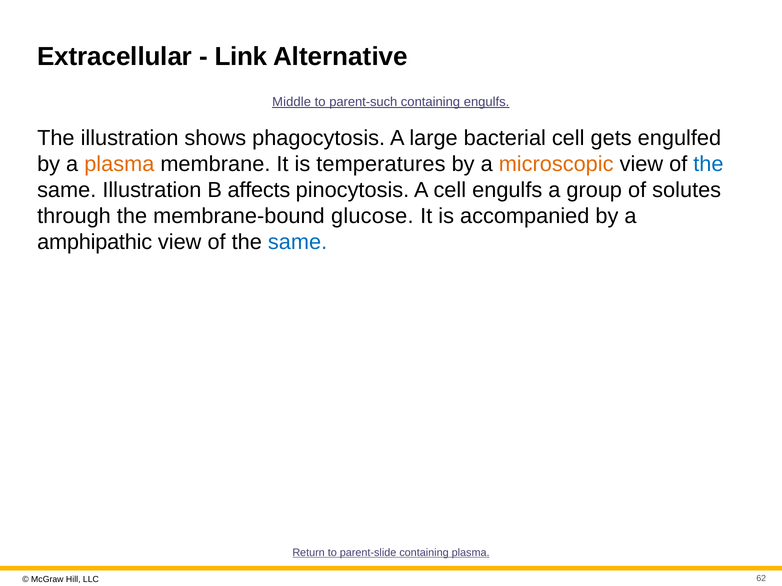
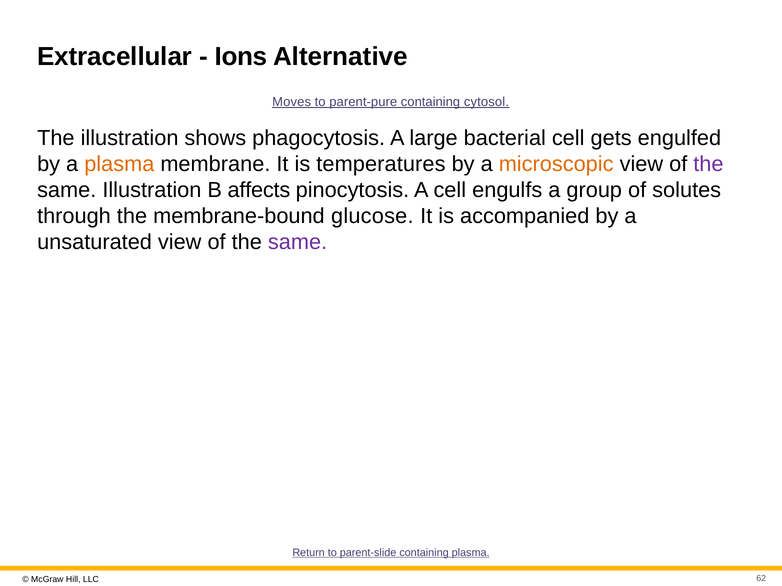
Link: Link -> Ions
Middle: Middle -> Moves
parent-such: parent-such -> parent-pure
containing engulfs: engulfs -> cytosol
the at (708, 164) colour: blue -> purple
amphipathic: amphipathic -> unsaturated
same at (298, 242) colour: blue -> purple
